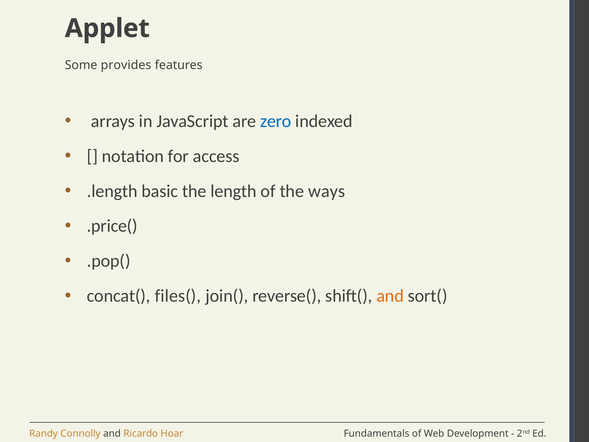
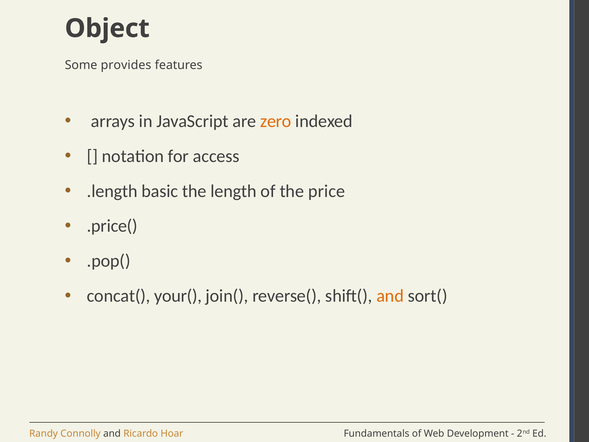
Applet: Applet -> Object
zero colour: blue -> orange
ways: ways -> price
files(: files( -> your(
